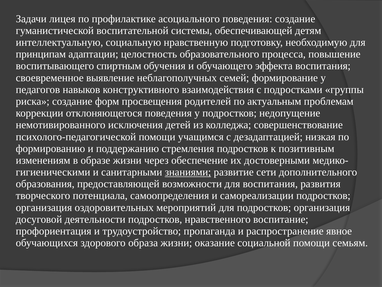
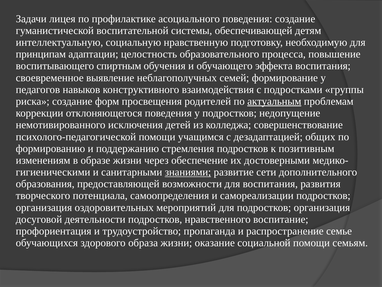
актуальным underline: none -> present
низкая: низкая -> общих
явное: явное -> семье
